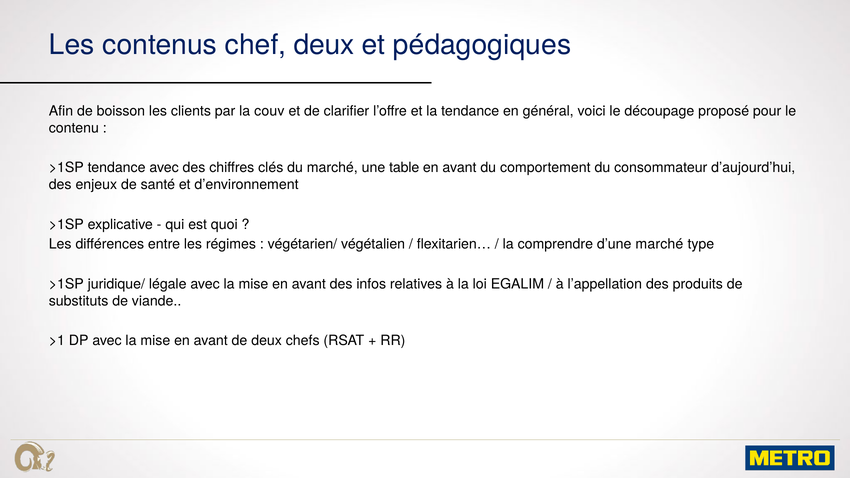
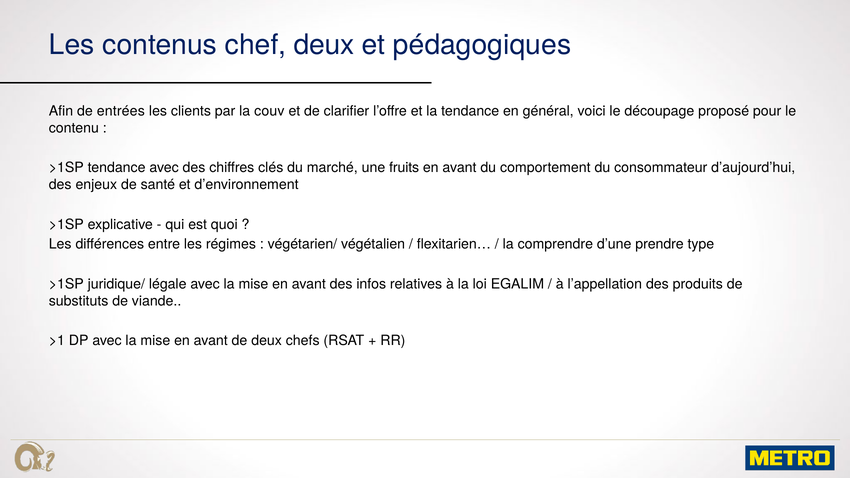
boisson: boisson -> entrées
table: table -> fruits
d’une marché: marché -> prendre
